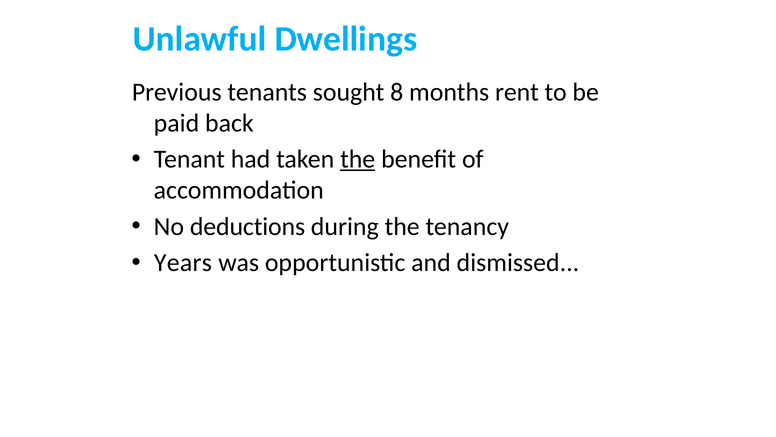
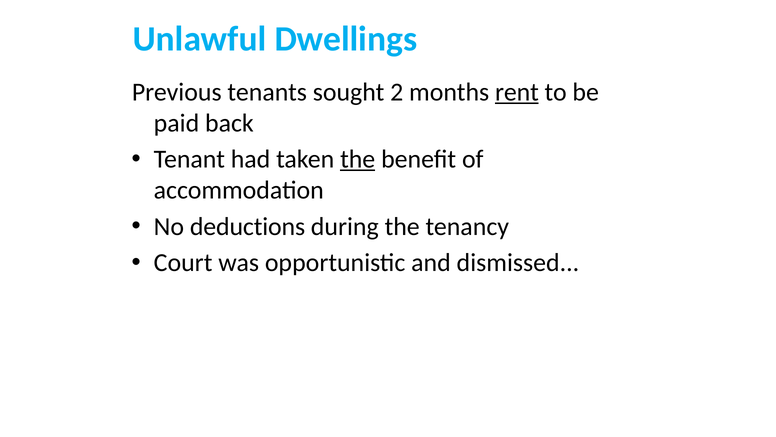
8: 8 -> 2
rent underline: none -> present
Years: Years -> Court
